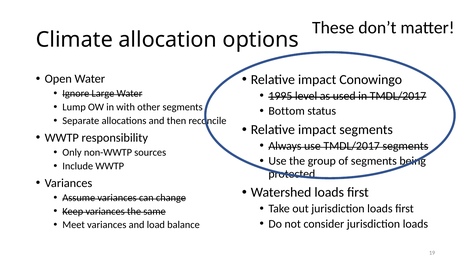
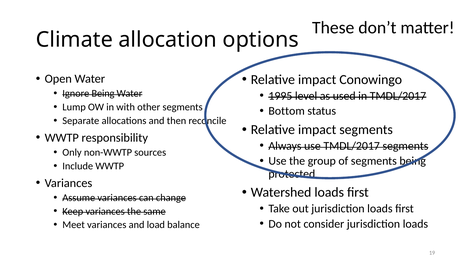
Ignore Large: Large -> Being
